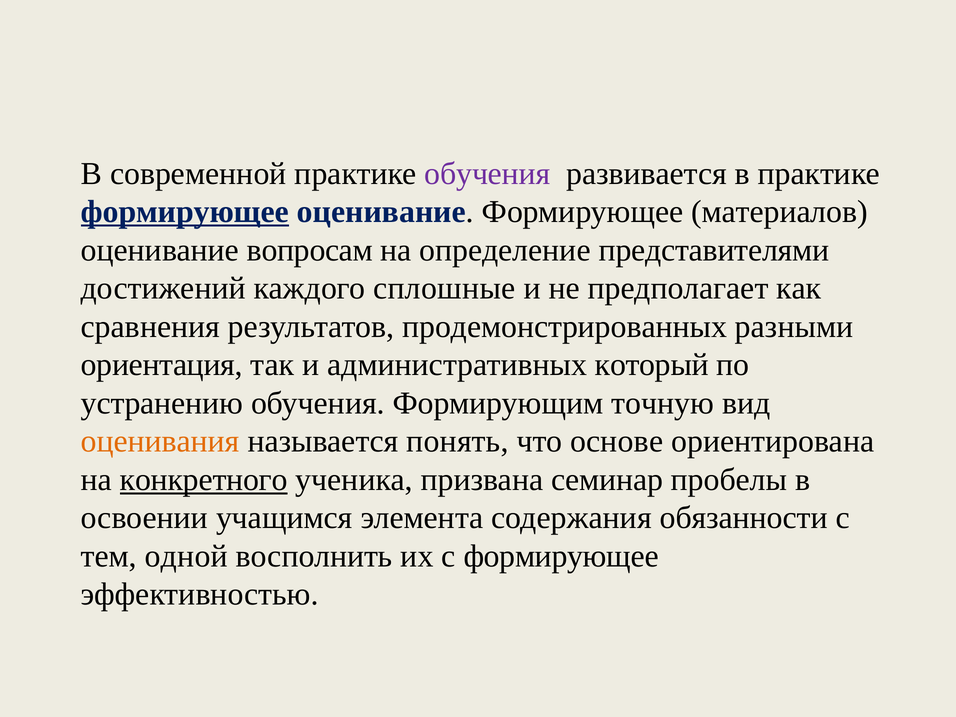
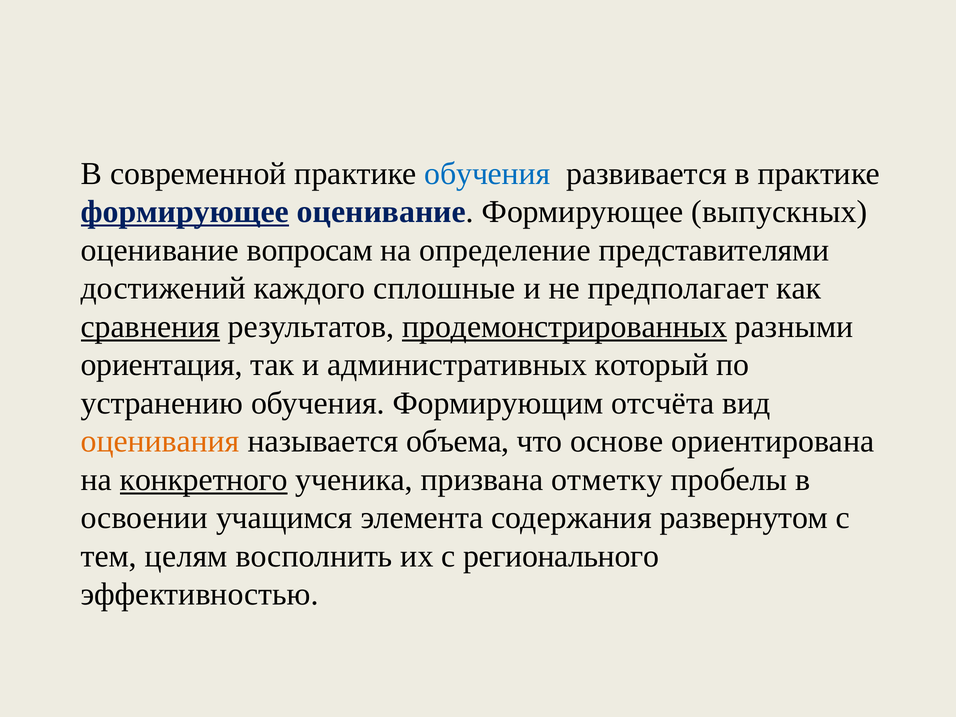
обучения at (487, 174) colour: purple -> blue
материалов: материалов -> выпускных
сравнения underline: none -> present
продемонстрированных underline: none -> present
точную: точную -> отсчёта
понять: понять -> объема
семинар: семинар -> отметку
обязанности: обязанности -> развернутом
одной: одной -> целям
с формирующее: формирующее -> регионального
